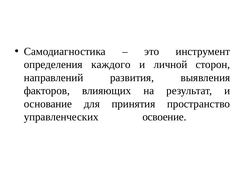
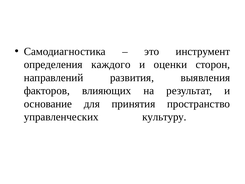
личной: личной -> оценки
освоение: освоение -> культуру
